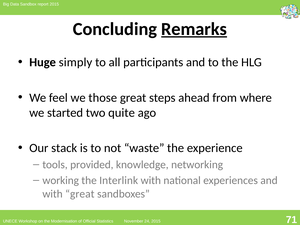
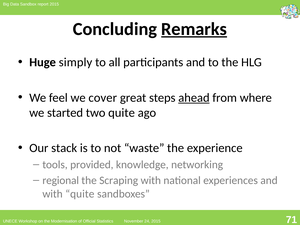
those: those -> cover
ahead underline: none -> present
working: working -> regional
Interlink: Interlink -> Scraping
with great: great -> quite
